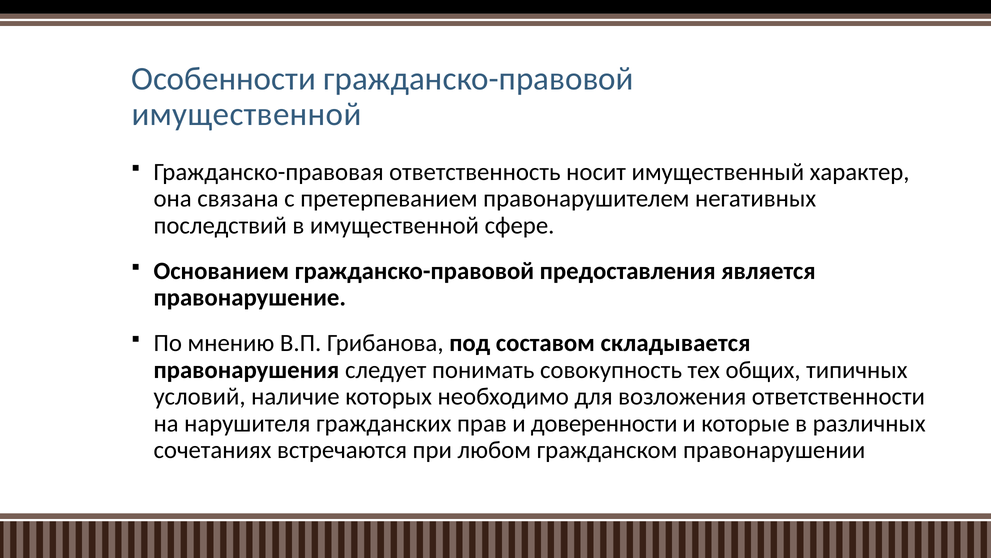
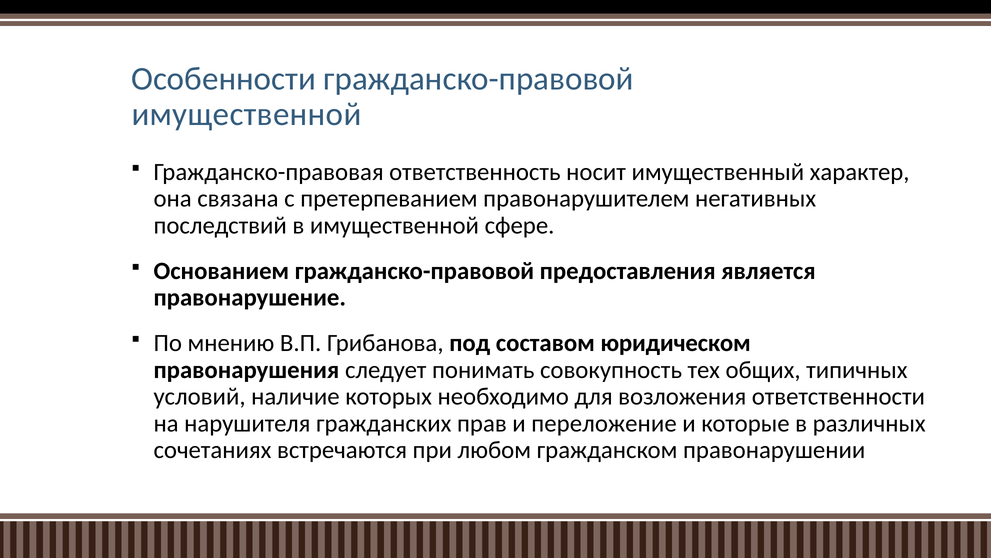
складывается: складывается -> юридическом
доверенности: доверенности -> переложение
